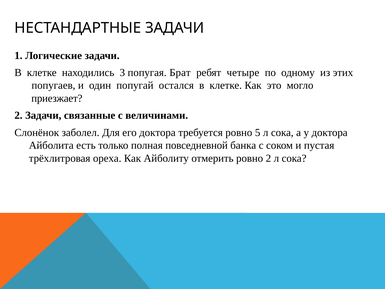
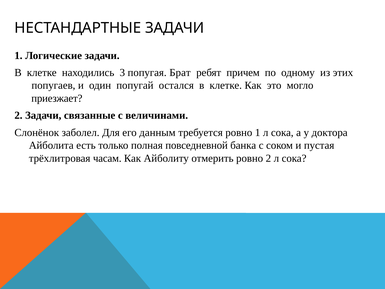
четыре: четыре -> причем
его доктора: доктора -> данным
ровно 5: 5 -> 1
ореха: ореха -> часам
